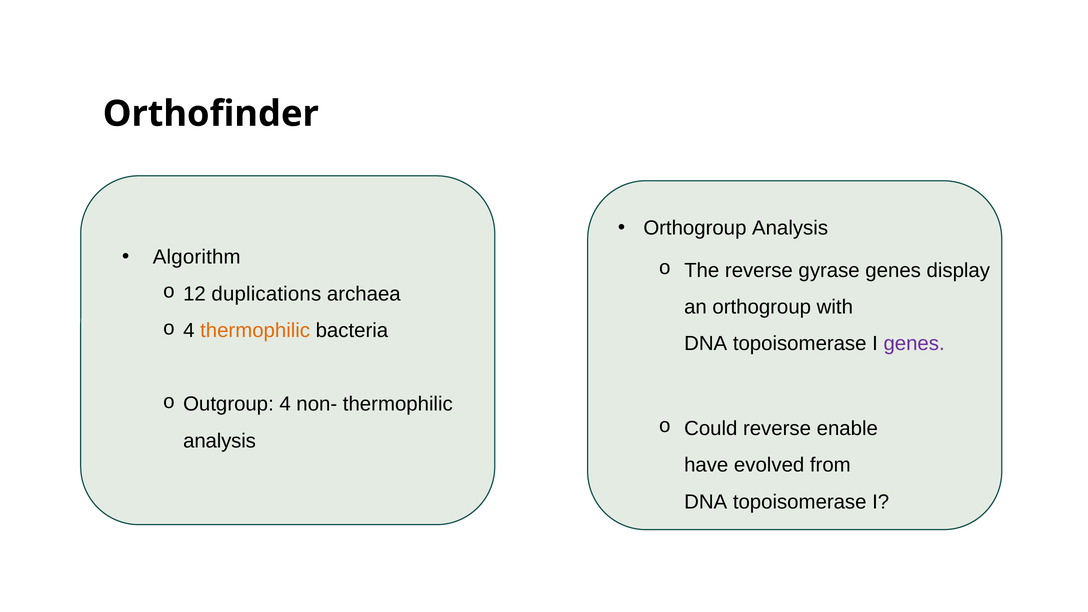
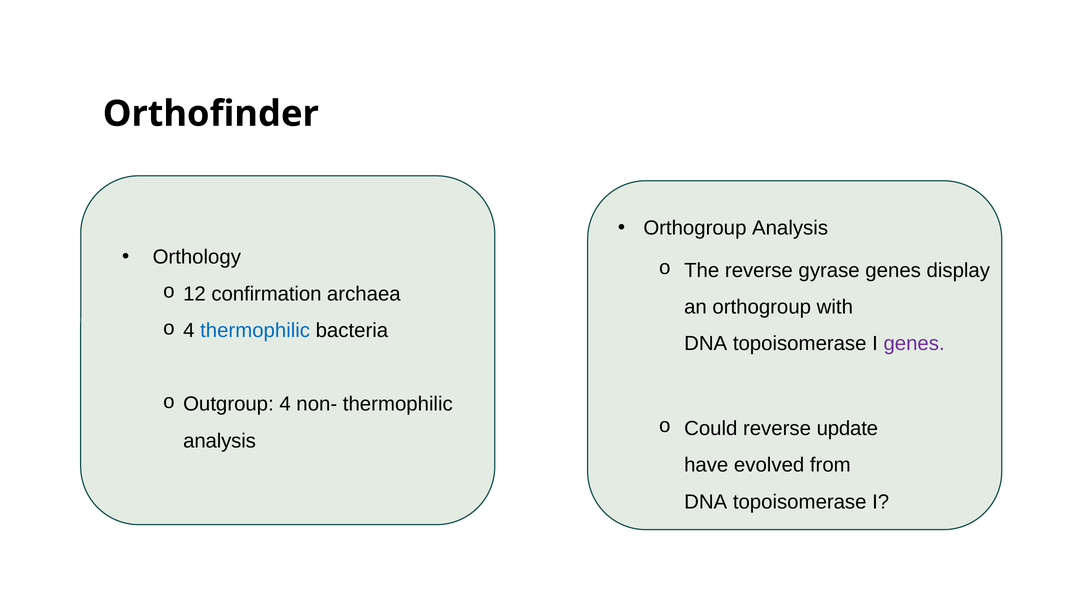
Algorithm: Algorithm -> Orthology
duplications: duplications -> confirmation
thermophilic at (255, 331) colour: orange -> blue
enable: enable -> update
